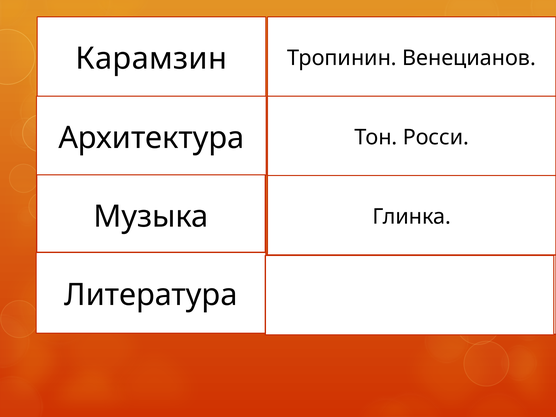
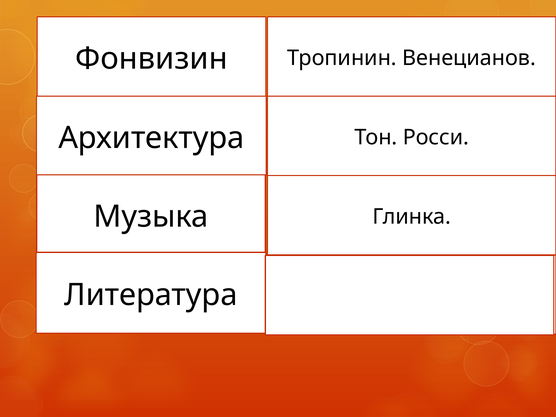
Карамзин at (151, 59): Карамзин -> Фонвизин
